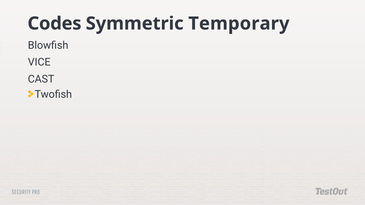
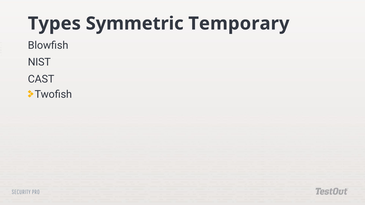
Codes: Codes -> Types
VICE: VICE -> NIST
